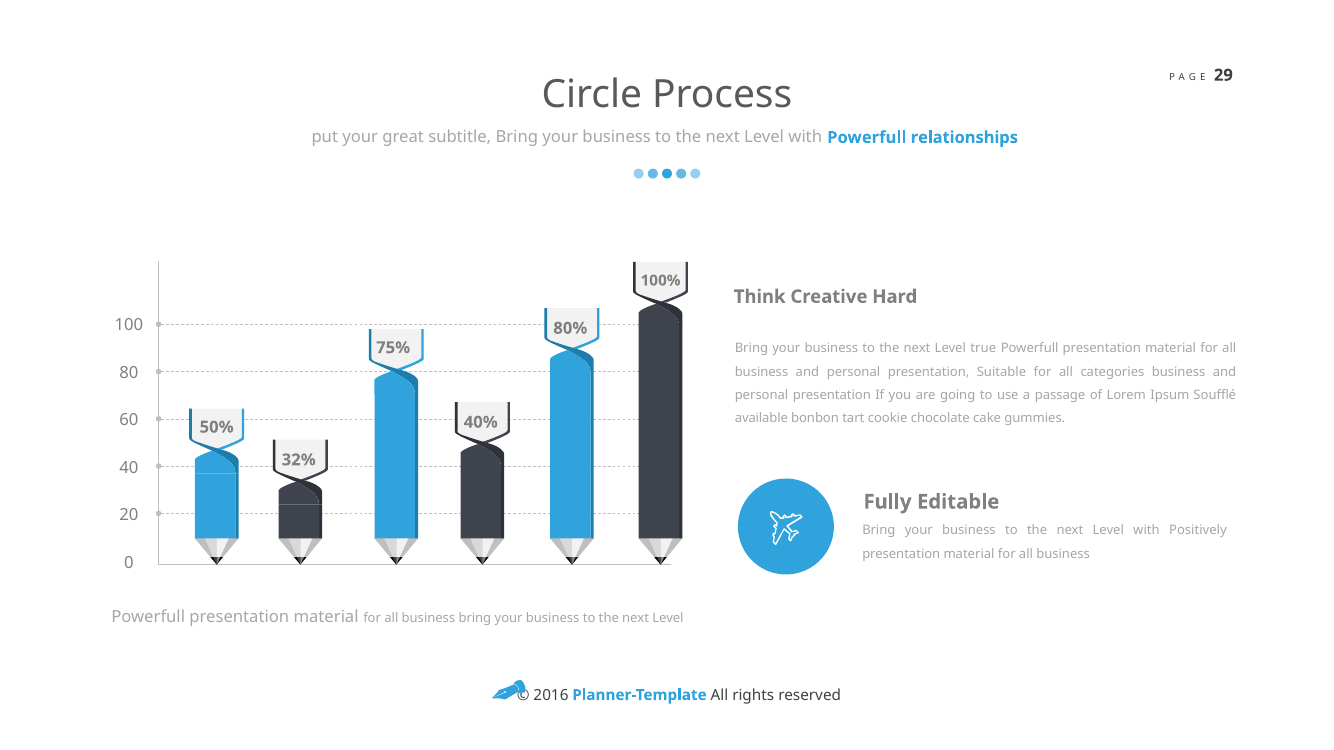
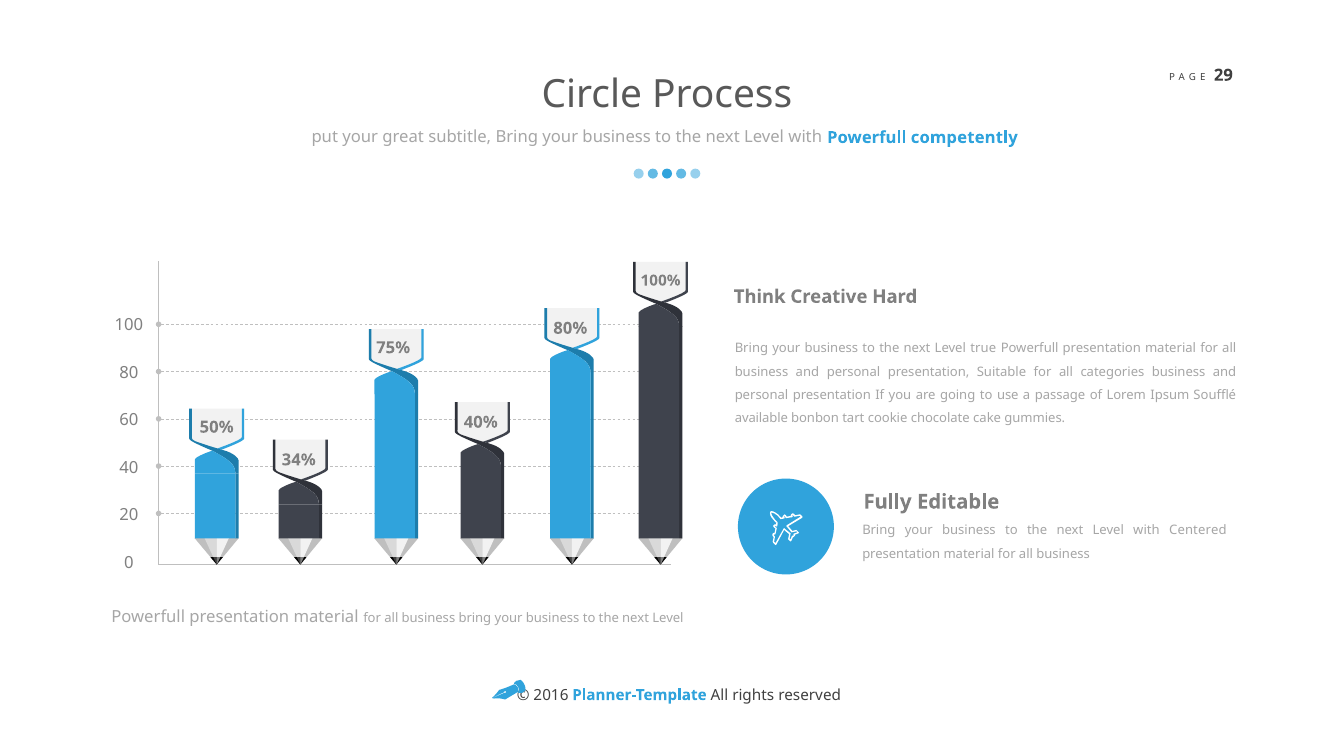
relationships: relationships -> competently
32%: 32% -> 34%
Positively: Positively -> Centered
